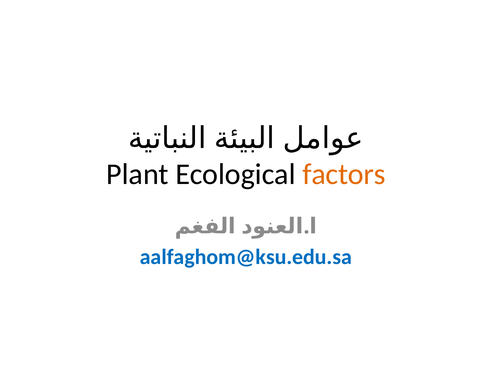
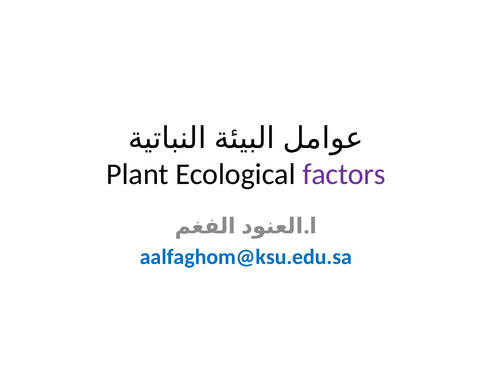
factors colour: orange -> purple
